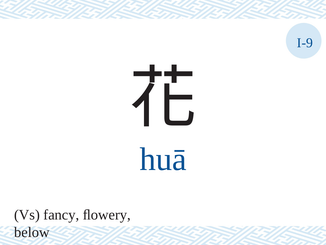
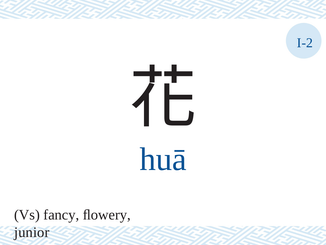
I-9: I-9 -> I-2
below: below -> junior
